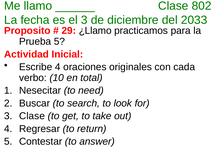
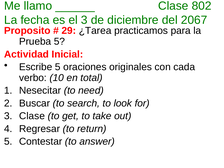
2033: 2033 -> 2067
¿Llamo: ¿Llamo -> ¿Tarea
Escribe 4: 4 -> 5
